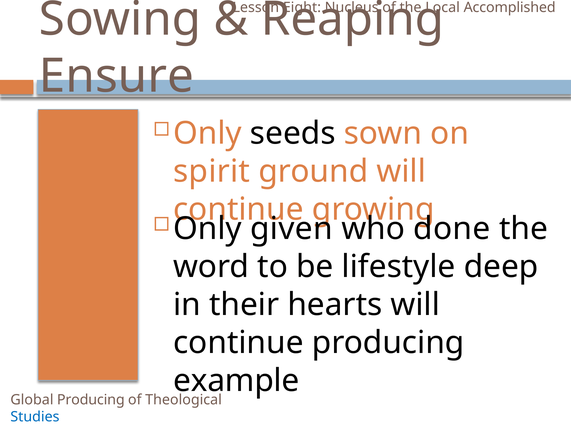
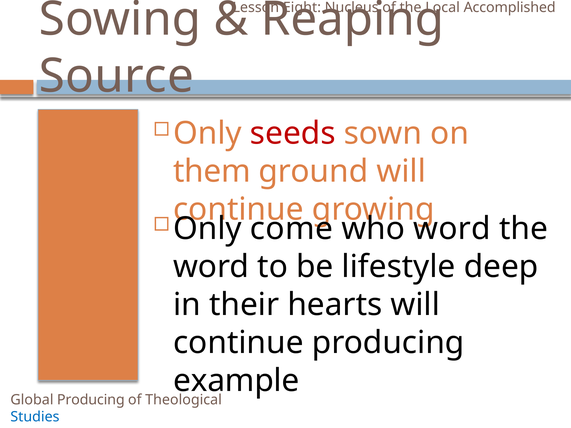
Ensure: Ensure -> Source
seeds colour: black -> red
spirit: spirit -> them
given: given -> come
done at (452, 229): done -> word
